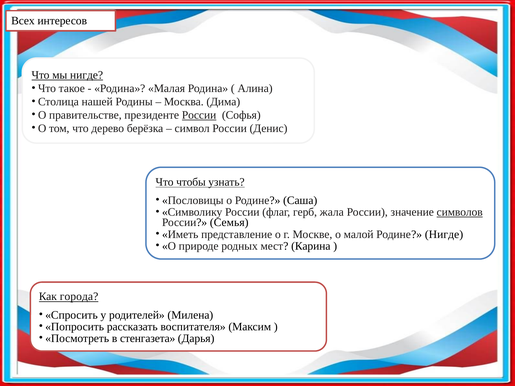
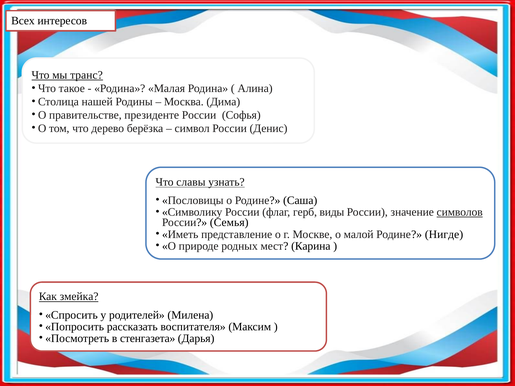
мы нигде: нигде -> транс
России at (199, 115) underline: present -> none
чтобы: чтобы -> славы
жала: жала -> виды
города: города -> змейка
